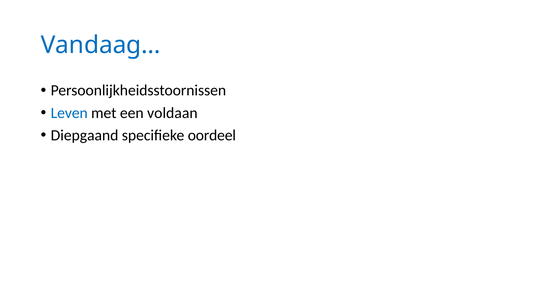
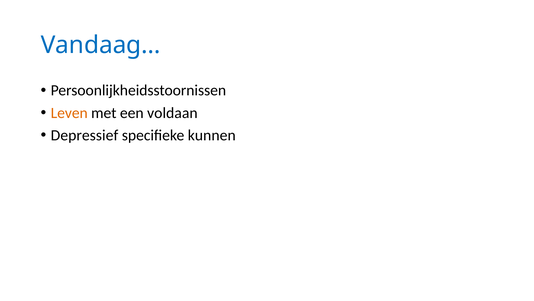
Leven colour: blue -> orange
Diepgaand: Diepgaand -> Depressief
oordeel: oordeel -> kunnen
